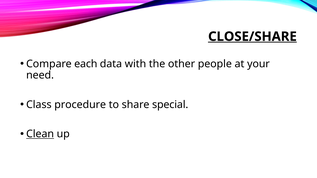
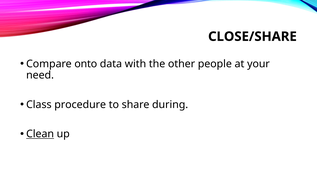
CLOSE/SHARE underline: present -> none
each: each -> onto
special: special -> during
